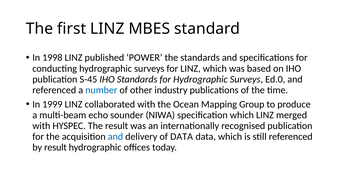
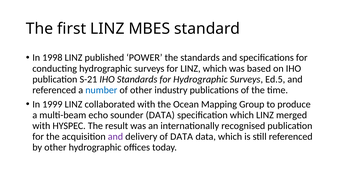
S-45: S-45 -> S-21
Ed.0: Ed.0 -> Ed.5
sounder NIWA: NIWA -> DATA
and at (115, 136) colour: blue -> purple
by result: result -> other
